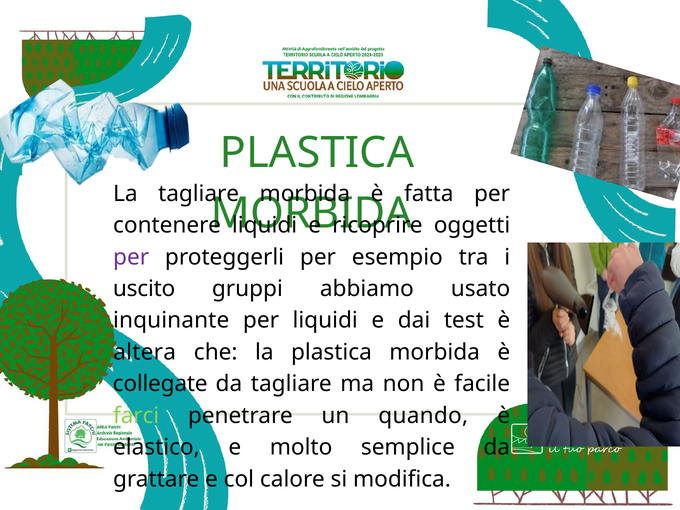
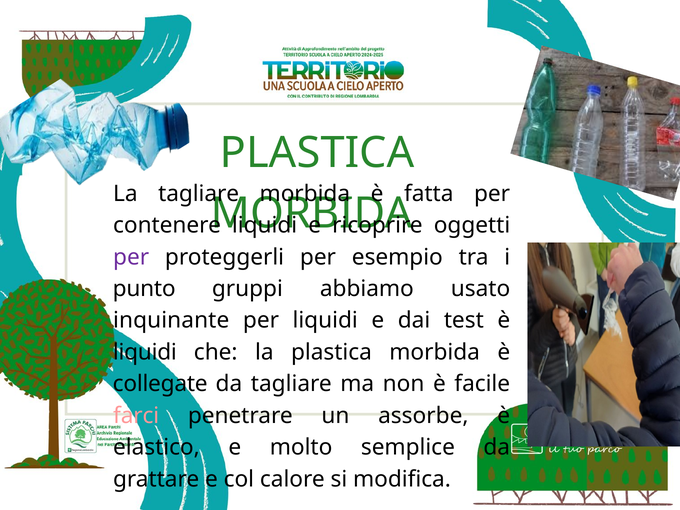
uscito: uscito -> punto
altera at (145, 352): altera -> liquidi
farci colour: light green -> pink
quando: quando -> assorbe
